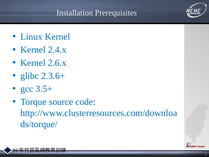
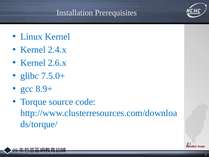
2.3.6+: 2.3.6+ -> 7.5.0+
3.5+: 3.5+ -> 8.9+
